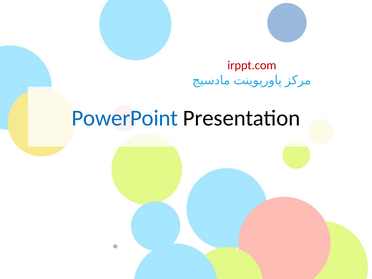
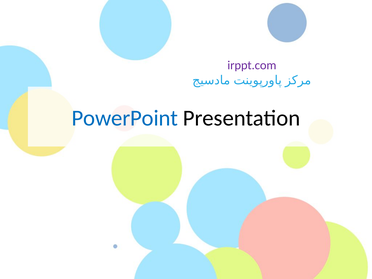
irppt.com colour: red -> purple
